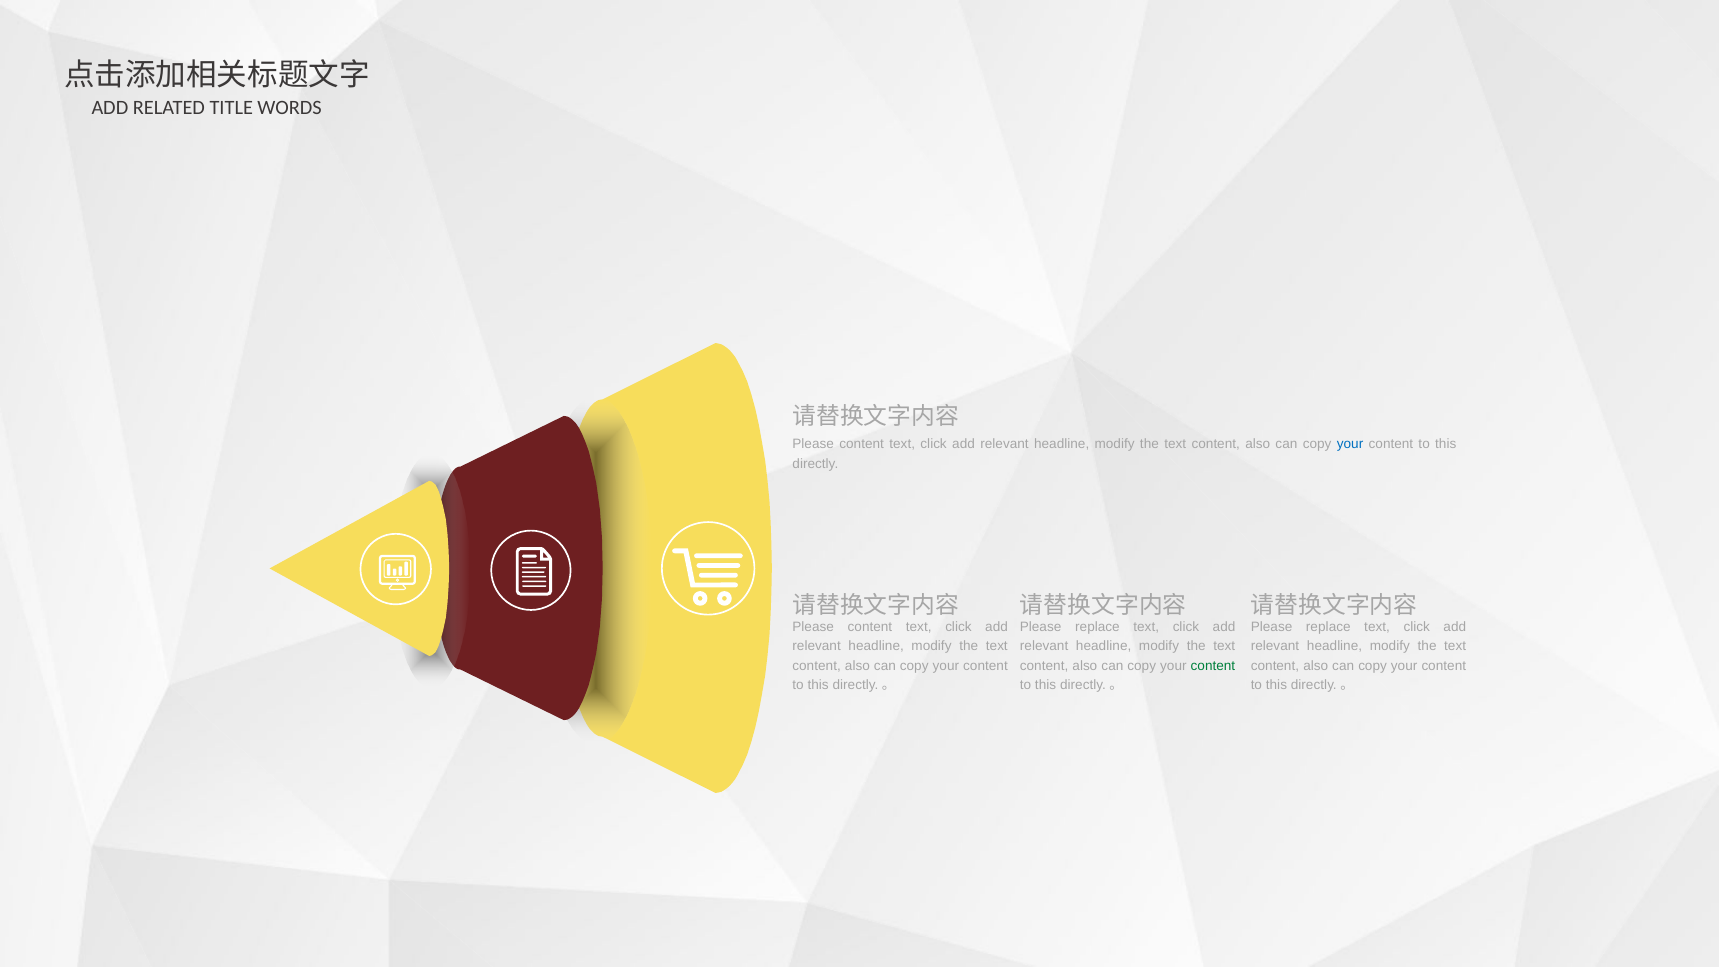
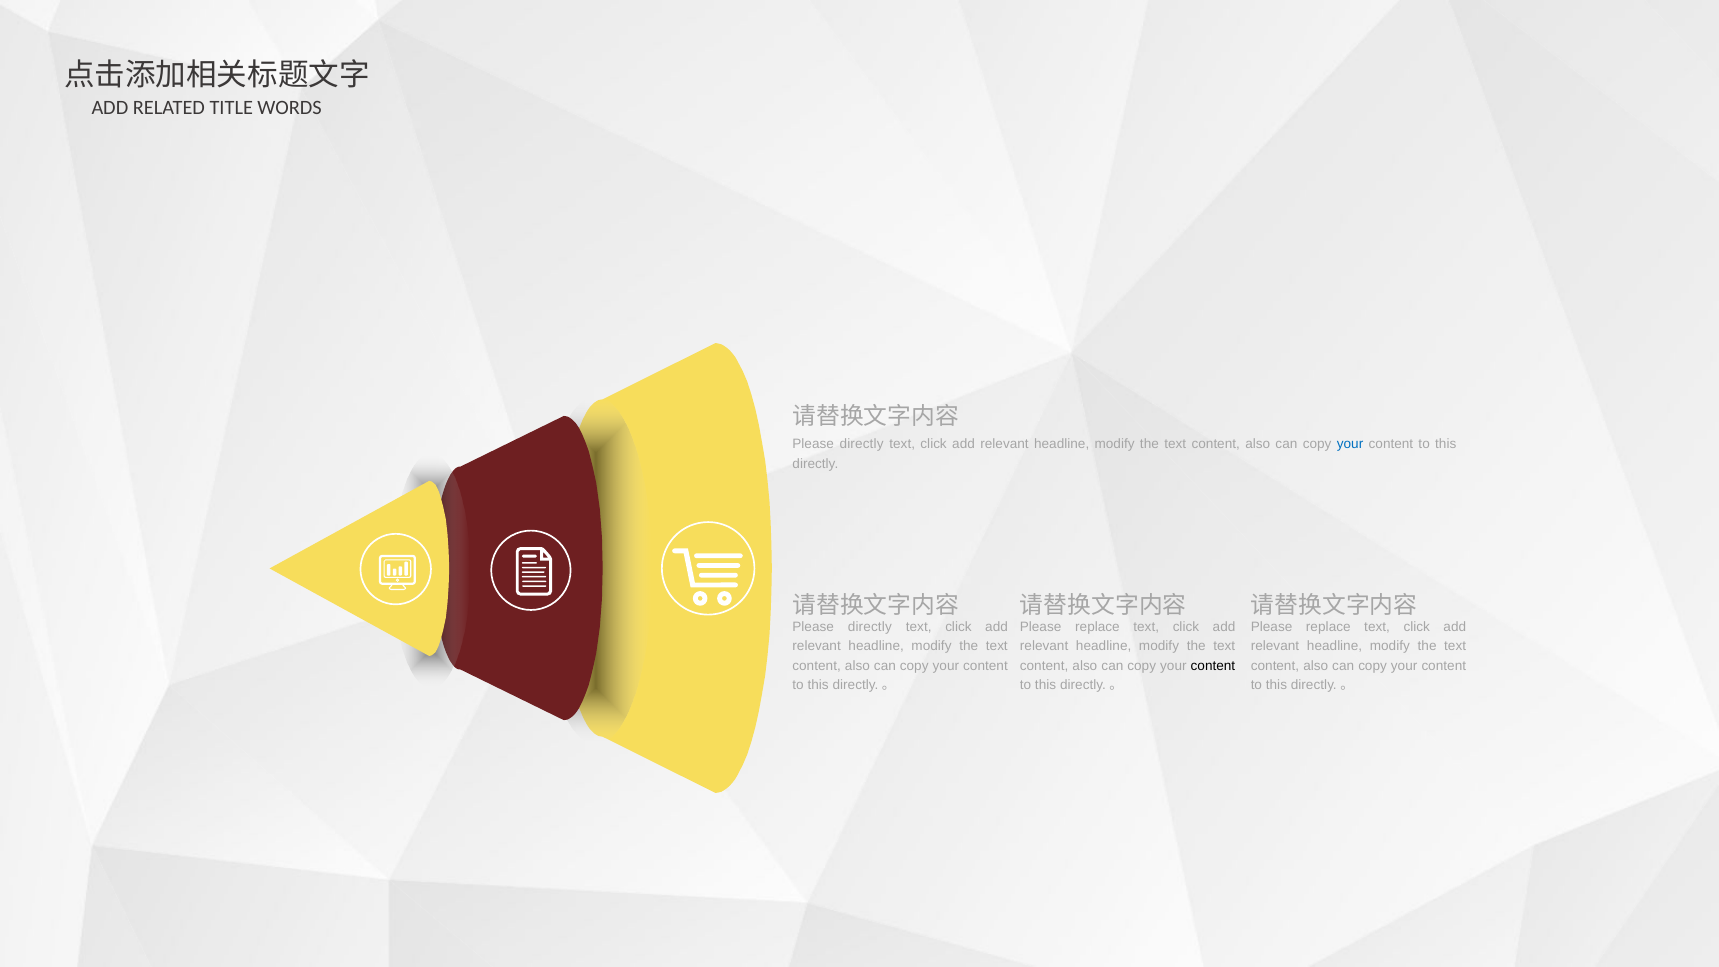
content at (862, 444): content -> directly
content at (870, 627): content -> directly
content at (1213, 666) colour: green -> black
